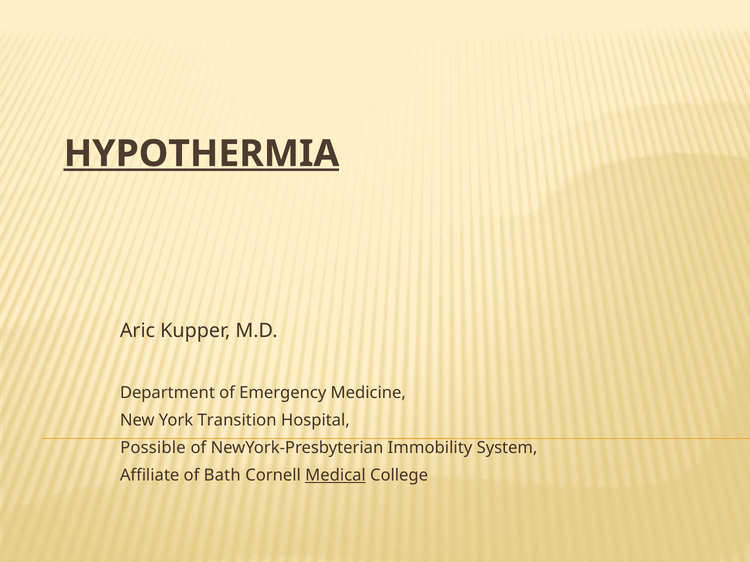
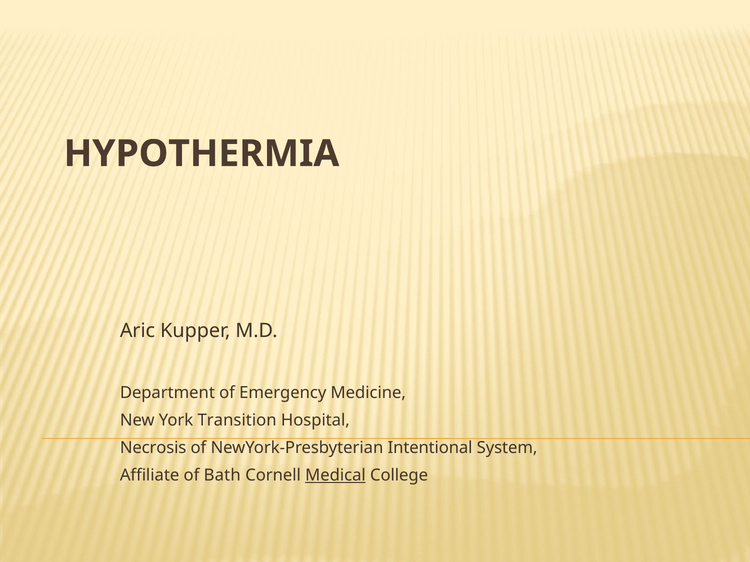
HYPOTHERMIA underline: present -> none
Possible: Possible -> Necrosis
Immobility: Immobility -> Intentional
